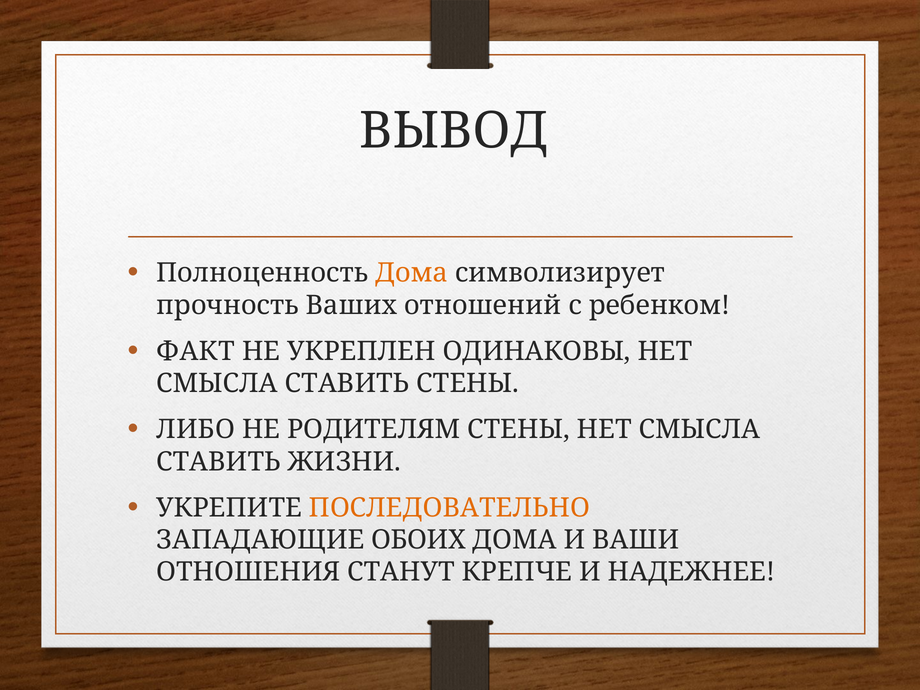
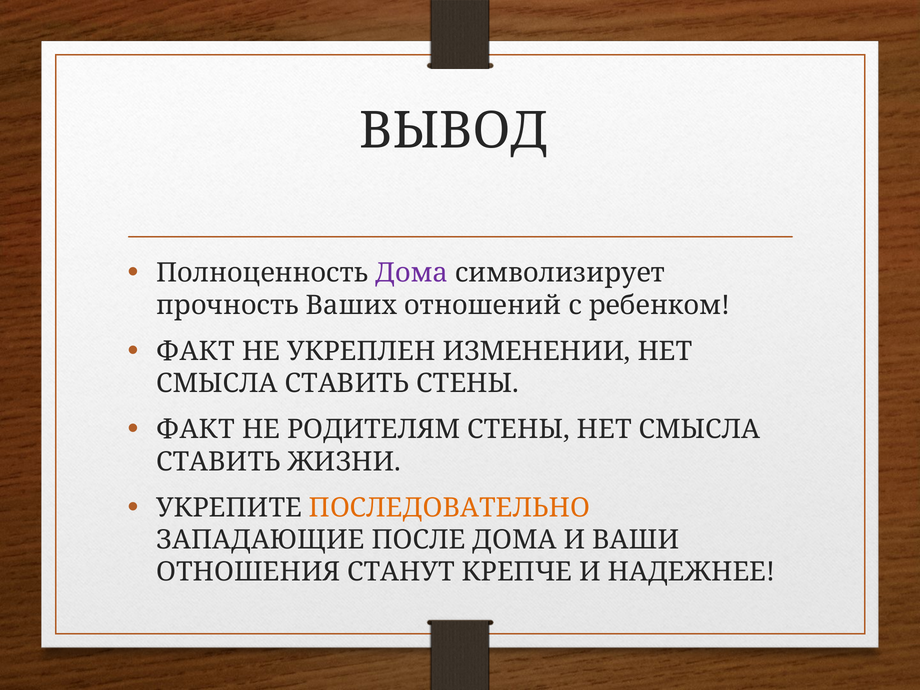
Дома at (412, 273) colour: orange -> purple
ОДИНАКОВЫ: ОДИНАКОВЫ -> ИЗМЕНЕНИИ
ЛИБО at (196, 430): ЛИБО -> ФАКТ
ОБОИХ: ОБОИХ -> ПОСЛЕ
